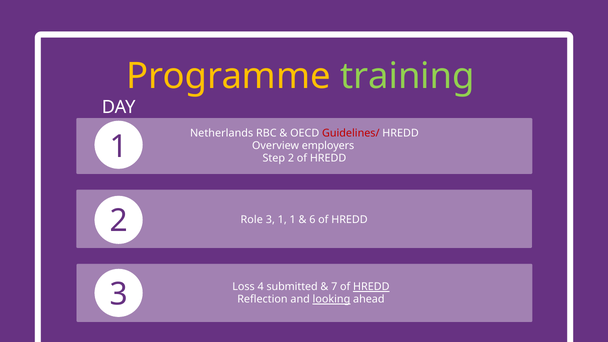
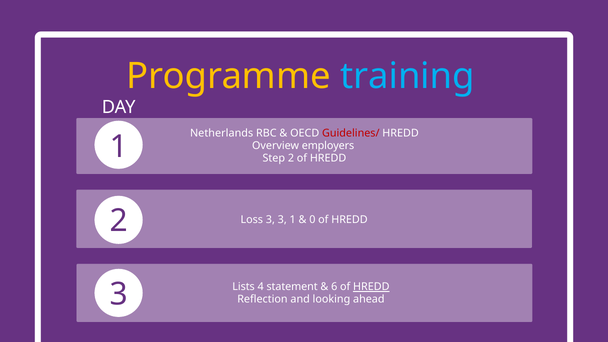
training colour: light green -> light blue
Role: Role -> Loss
3 1: 1 -> 3
6: 6 -> 0
Loss: Loss -> Lists
submitted: submitted -> statement
7: 7 -> 6
looking underline: present -> none
